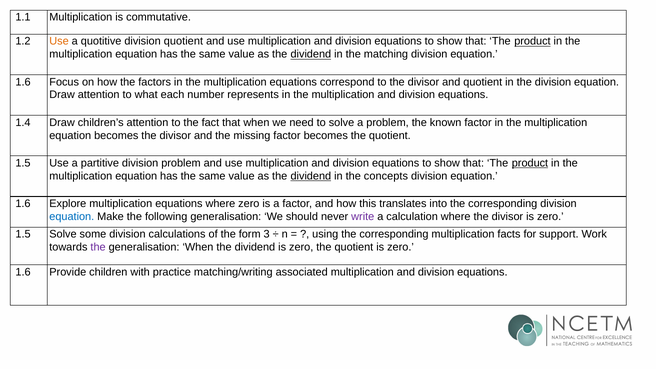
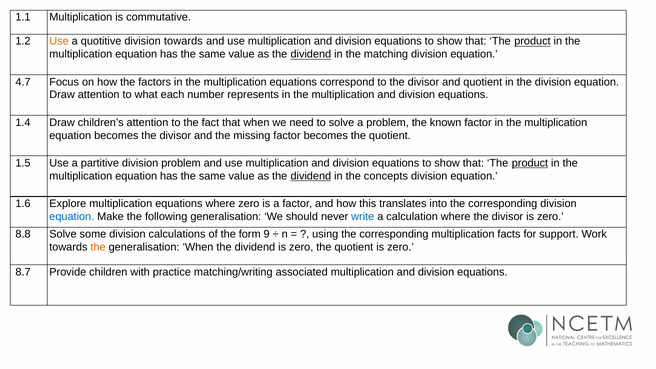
division quotient: quotient -> towards
1.6 at (23, 82): 1.6 -> 4.7
write colour: purple -> blue
1.5 at (23, 234): 1.5 -> 8.8
3: 3 -> 9
the at (98, 247) colour: purple -> orange
1.6 at (23, 272): 1.6 -> 8.7
